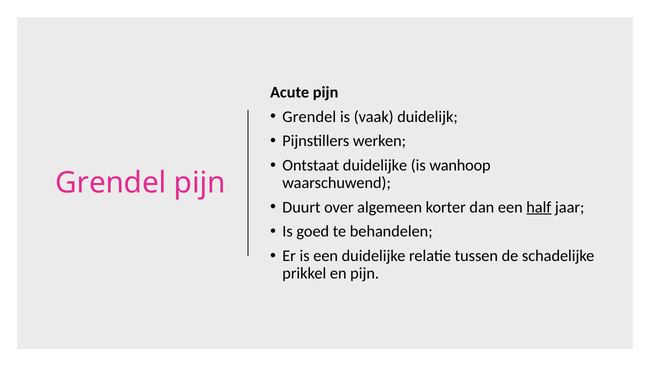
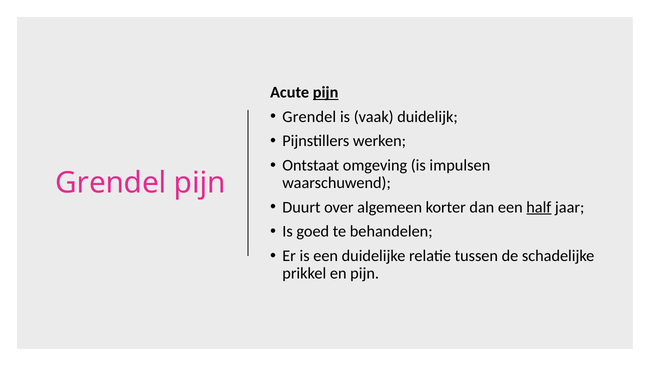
pijn at (326, 92) underline: none -> present
Ontstaat duidelijke: duidelijke -> omgeving
wanhoop: wanhoop -> impulsen
